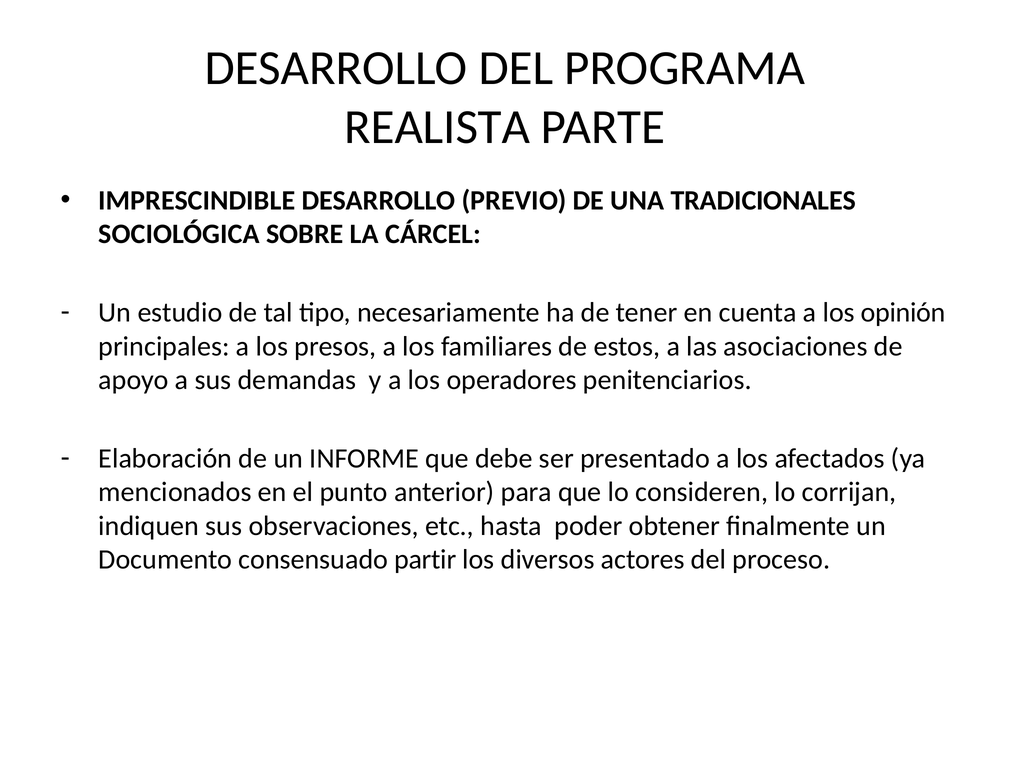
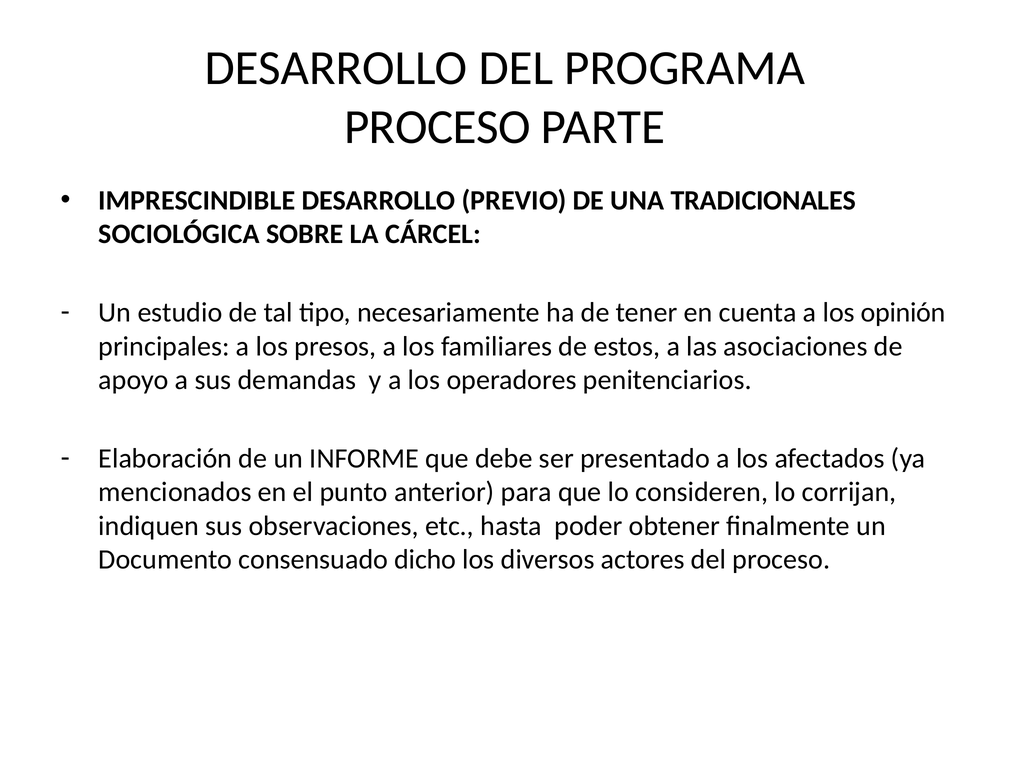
REALISTA at (437, 127): REALISTA -> PROCESO
partir: partir -> dicho
